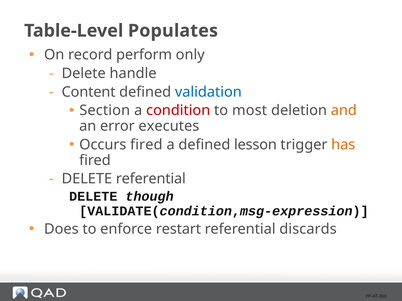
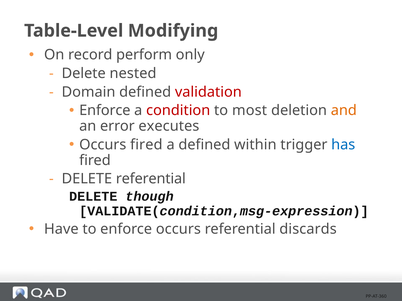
Populates: Populates -> Modifying
handle: handle -> nested
Content: Content -> Domain
validation colour: blue -> red
Section at (105, 111): Section -> Enforce
lesson: lesson -> within
has colour: orange -> blue
Does: Does -> Have
enforce restart: restart -> occurs
